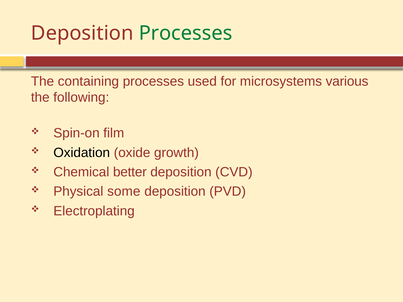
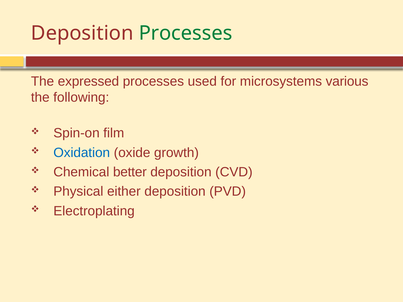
containing: containing -> expressed
Oxidation colour: black -> blue
some: some -> either
